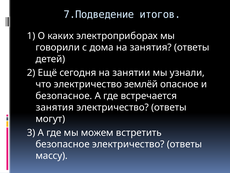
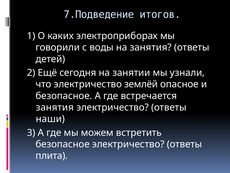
дома: дома -> воды
могут: могут -> наши
массу: массу -> плита
